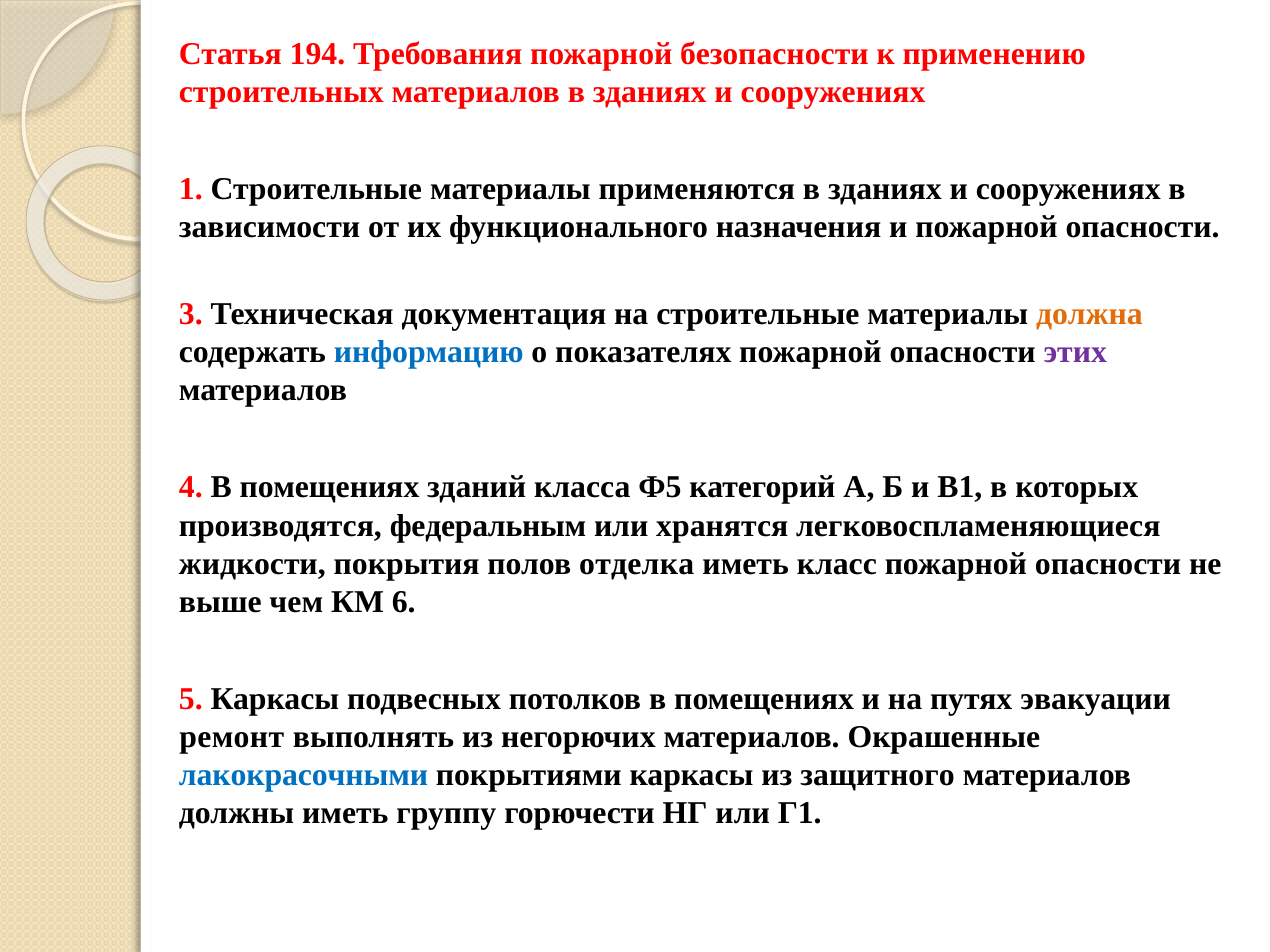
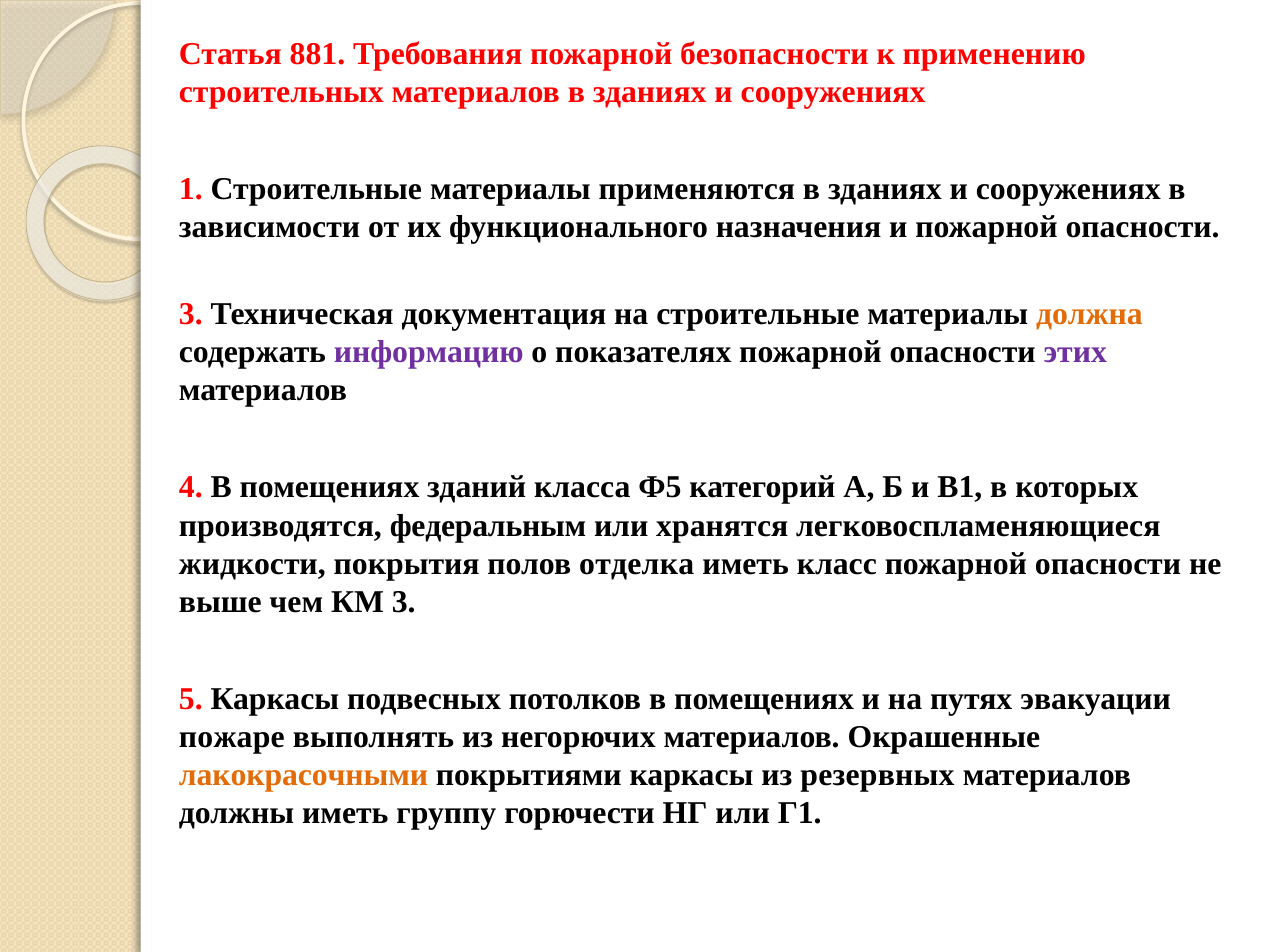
194: 194 -> 881
информацию colour: blue -> purple
КМ 6: 6 -> 3
ремонт: ремонт -> пожаре
лакокрасочными colour: blue -> orange
защитного: защитного -> резервных
